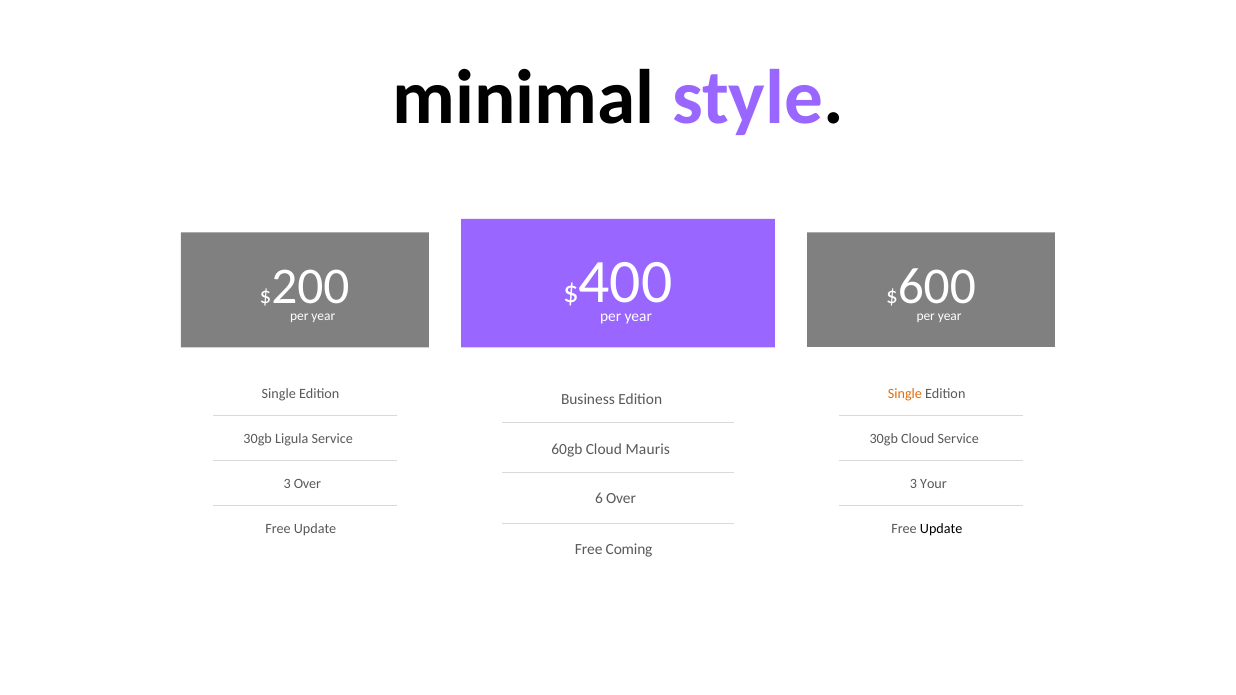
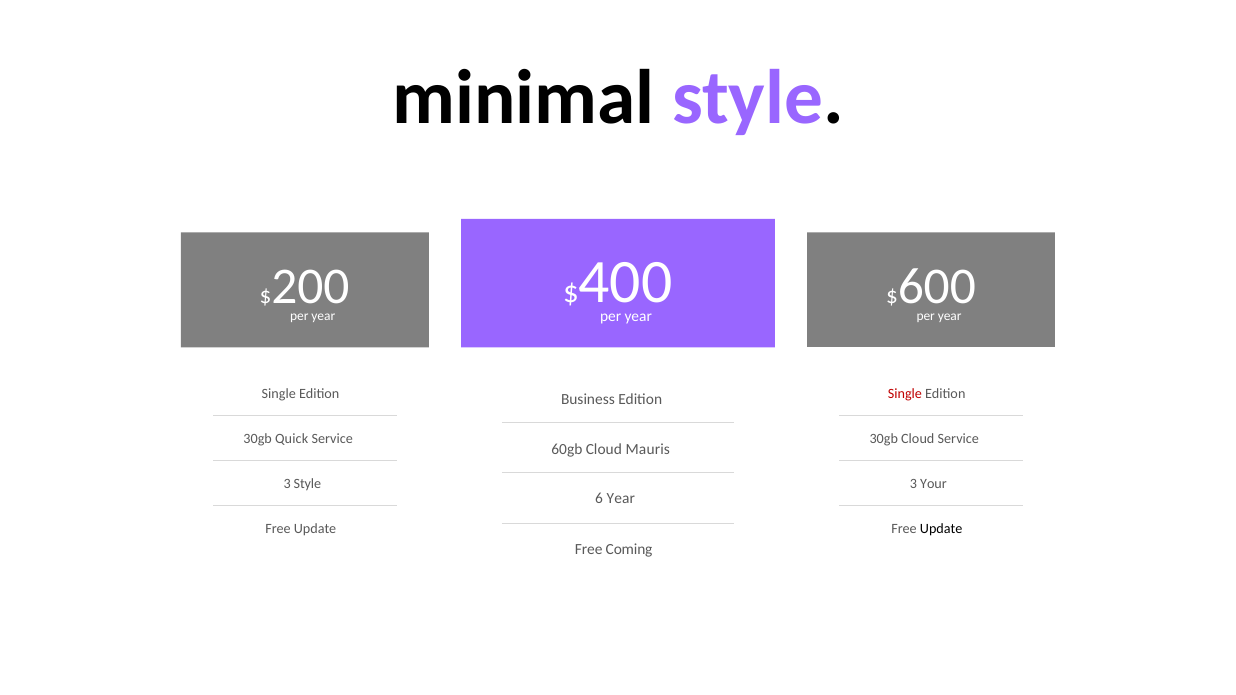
Single at (905, 394) colour: orange -> red
Ligula: Ligula -> Quick
3 Over: Over -> Style
6 Over: Over -> Year
